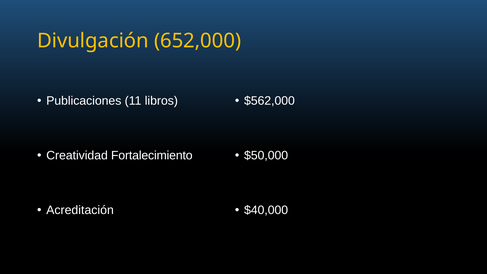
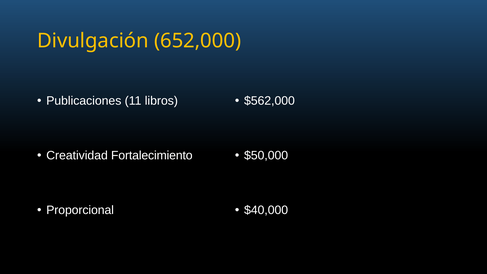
Acreditación: Acreditación -> Proporcional
